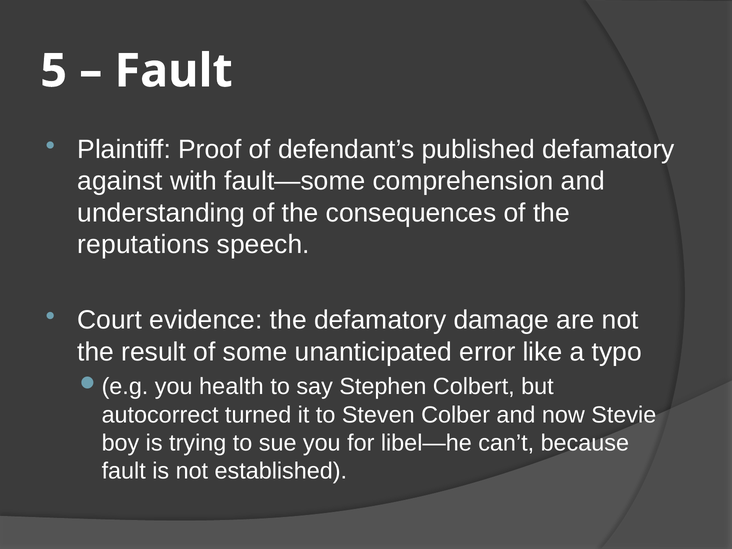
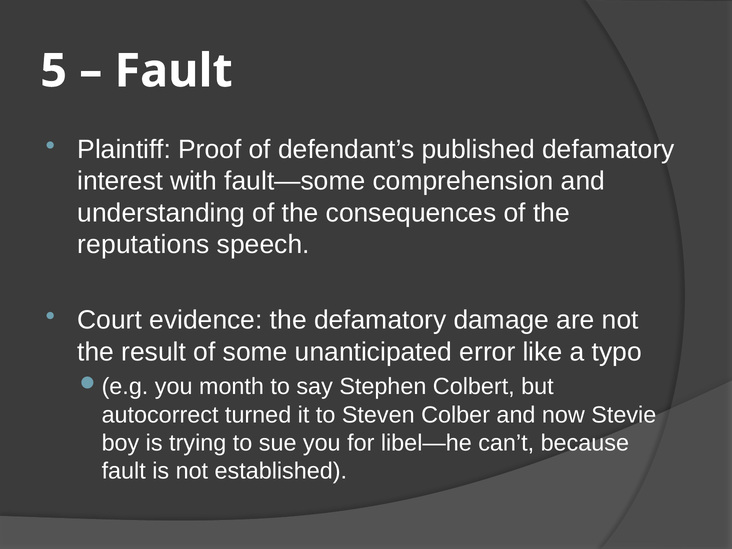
against: against -> interest
health: health -> month
